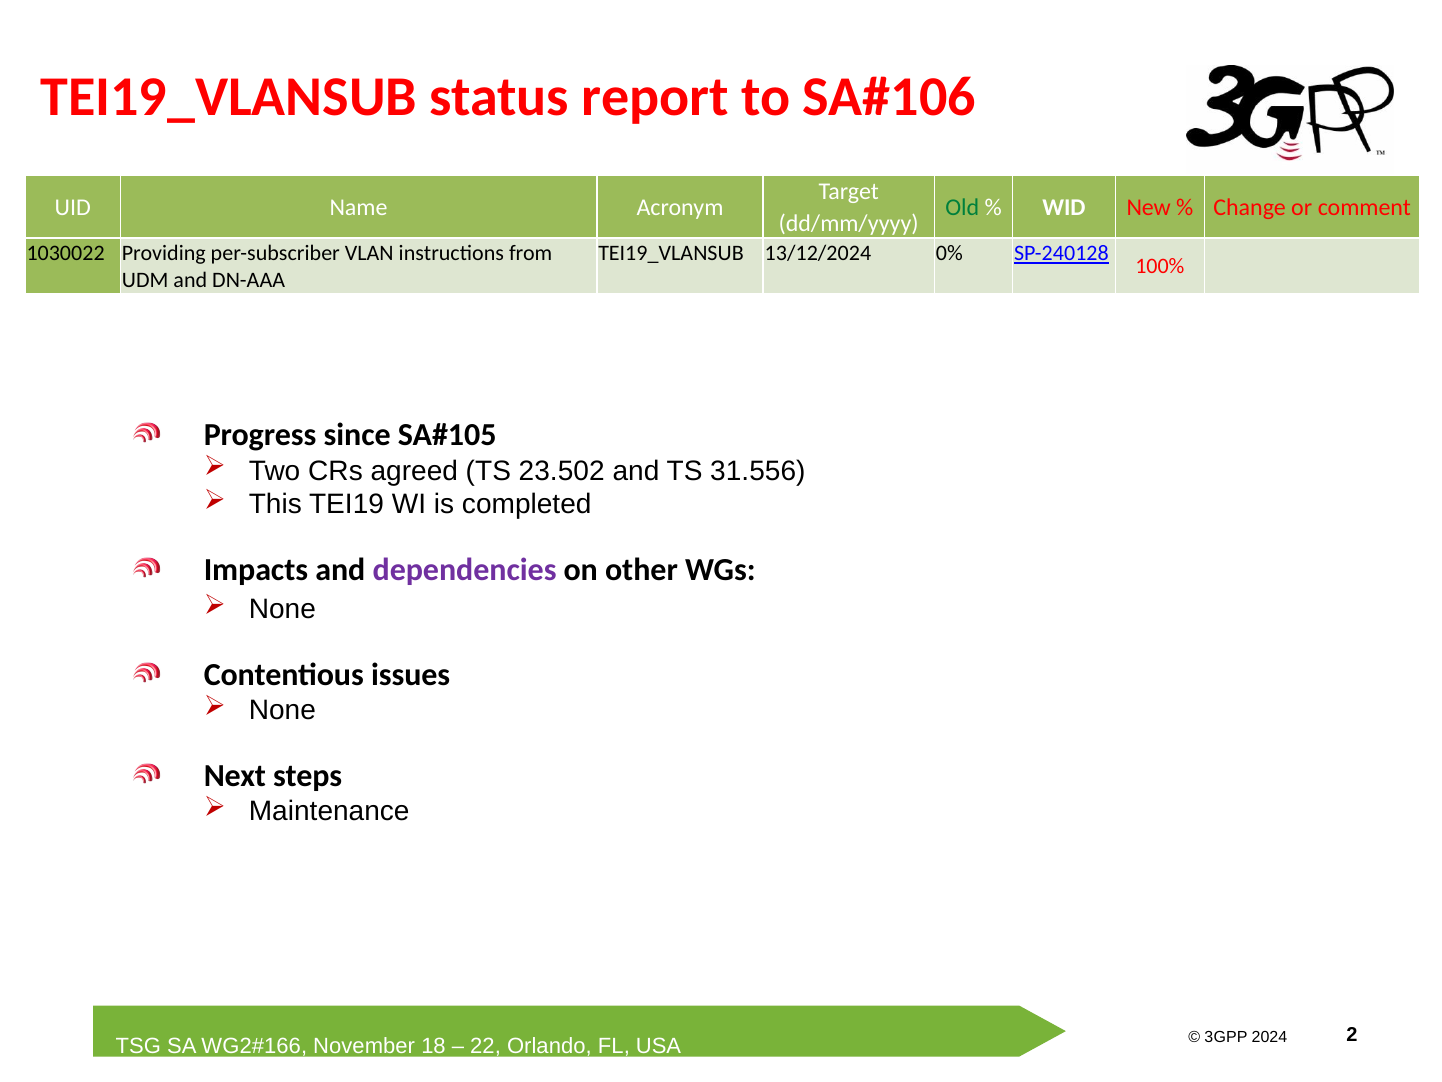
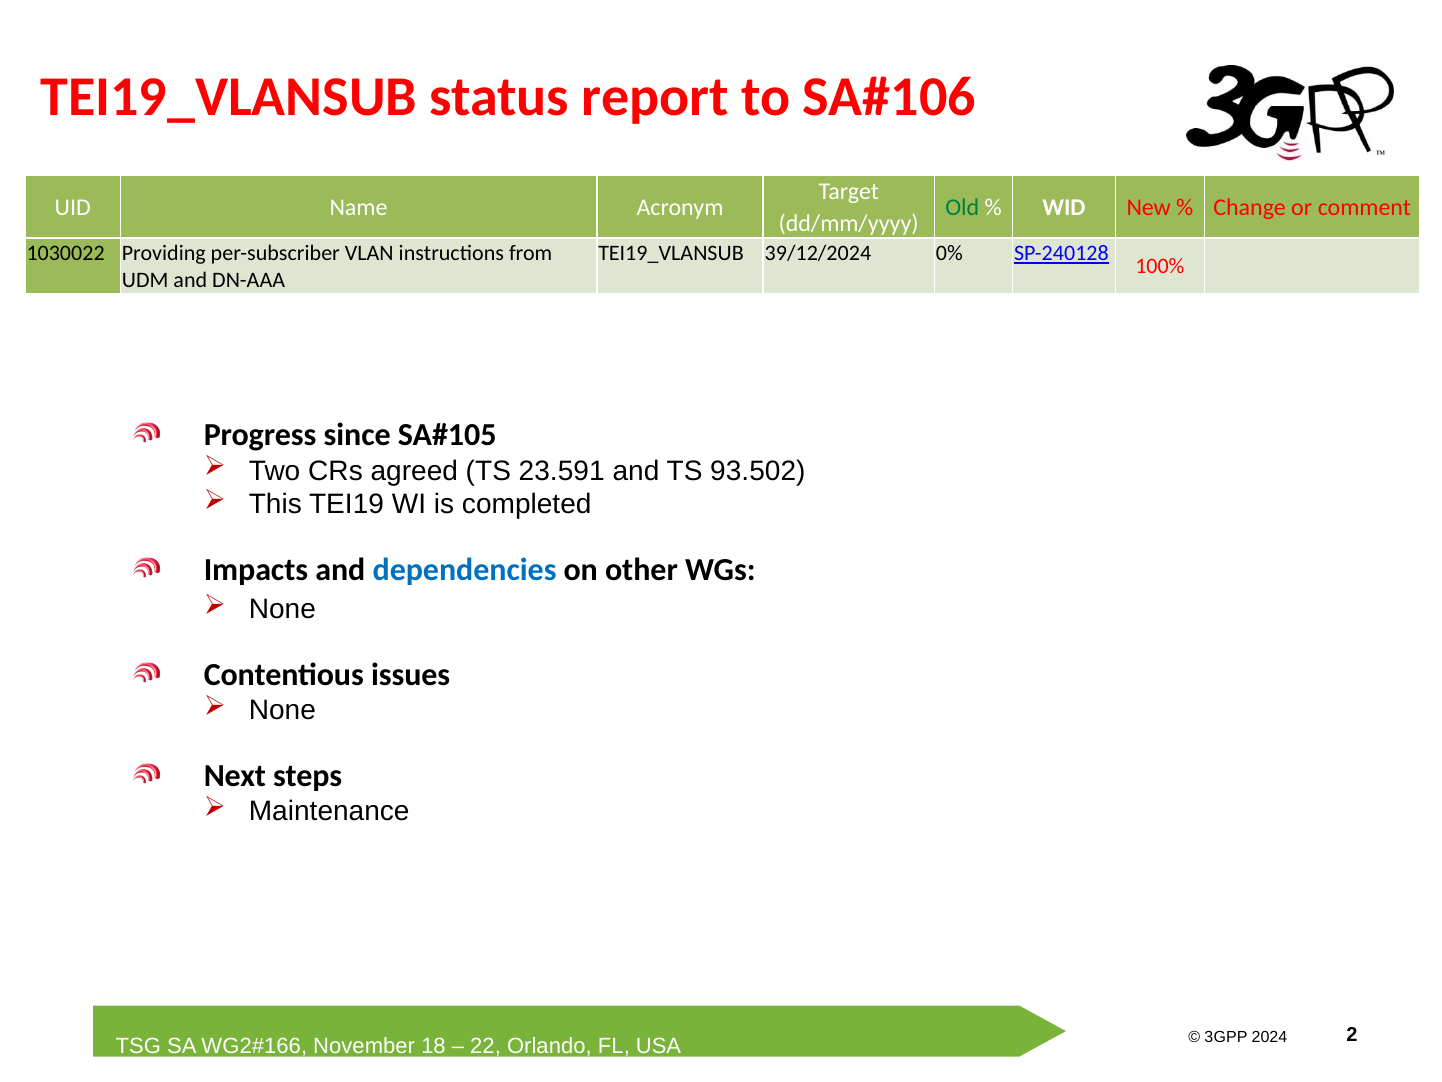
13/12/2024: 13/12/2024 -> 39/12/2024
23.502: 23.502 -> 23.591
31.556: 31.556 -> 93.502
dependencies colour: purple -> blue
